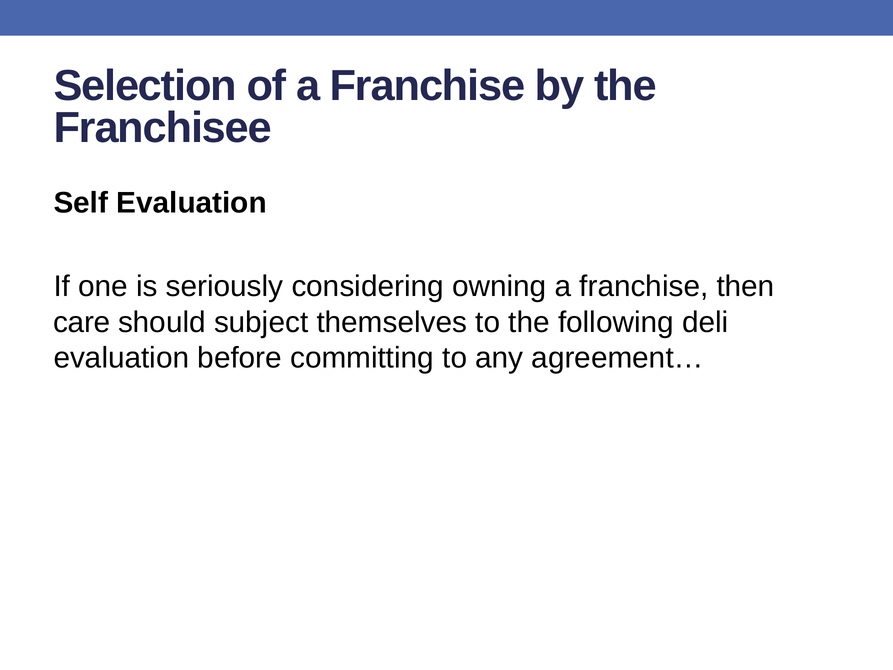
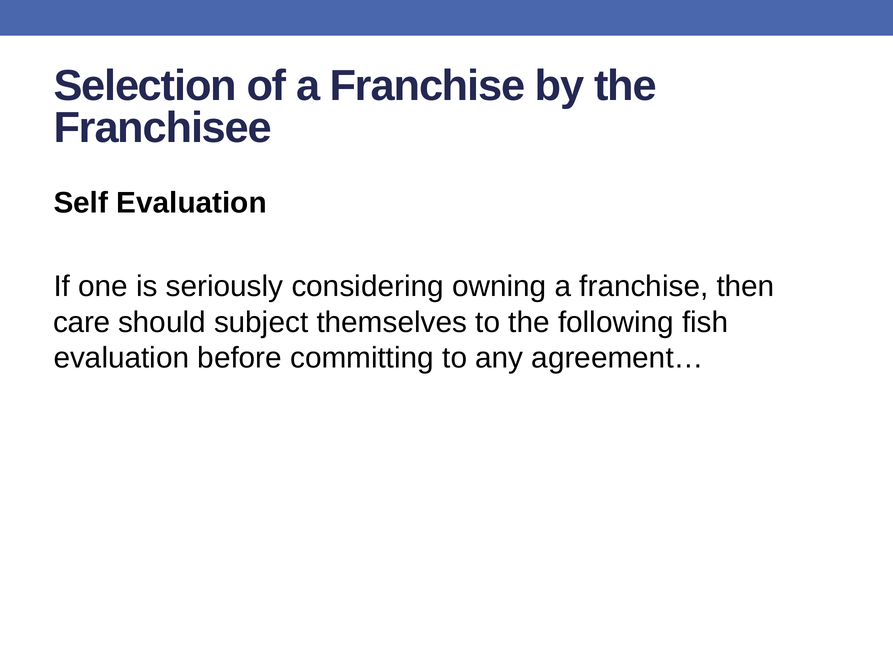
deli: deli -> fish
